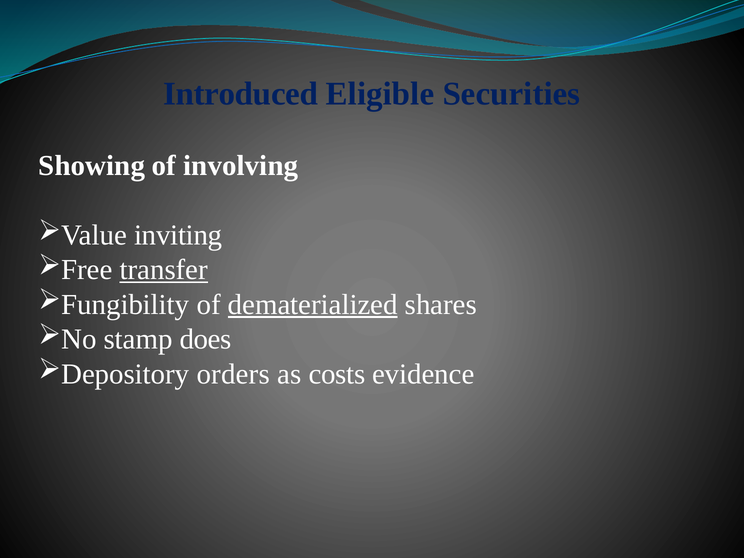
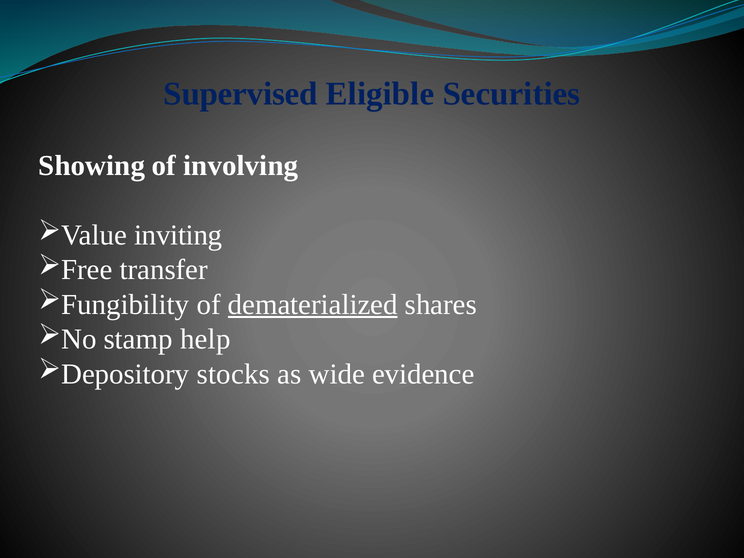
Introduced: Introduced -> Supervised
transfer underline: present -> none
does: does -> help
orders: orders -> stocks
costs: costs -> wide
